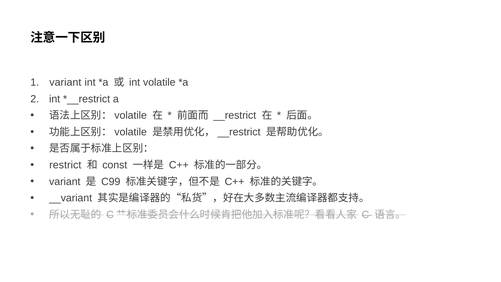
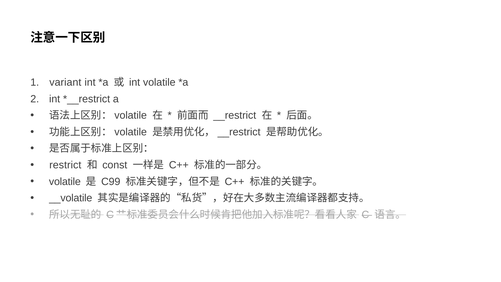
variant at (65, 181): variant -> volatile
__variant: __variant -> __volatile
